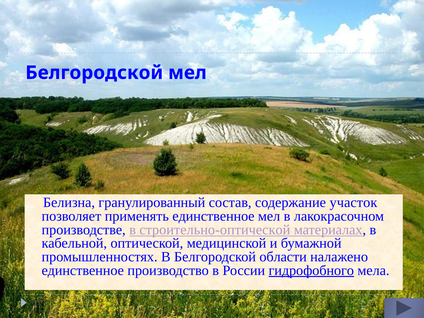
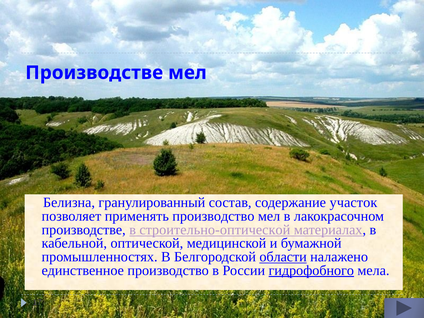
Белгородской at (94, 73): Белгородской -> Производстве
применять единственное: единственное -> производство
области underline: none -> present
